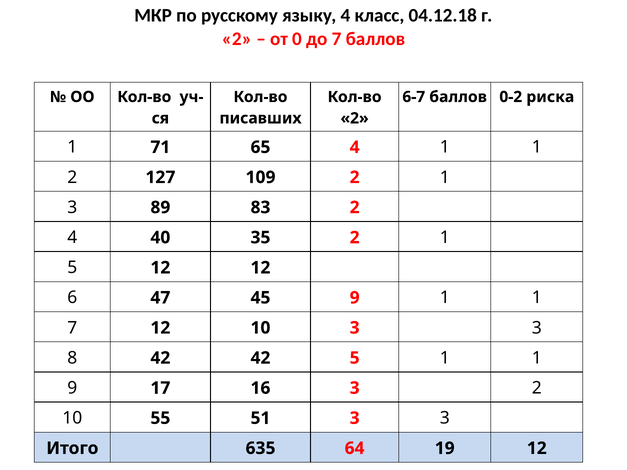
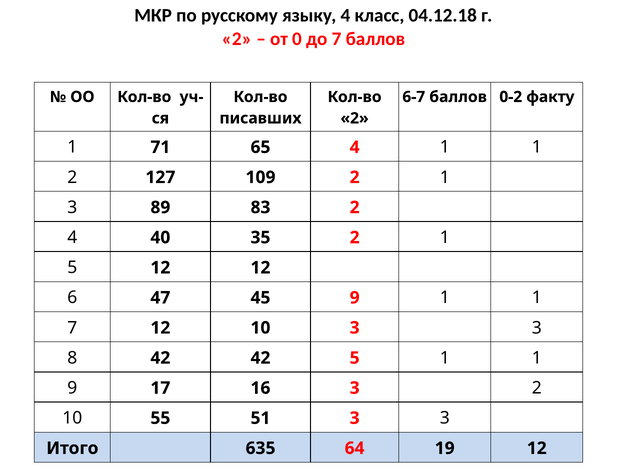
риска: риска -> факту
